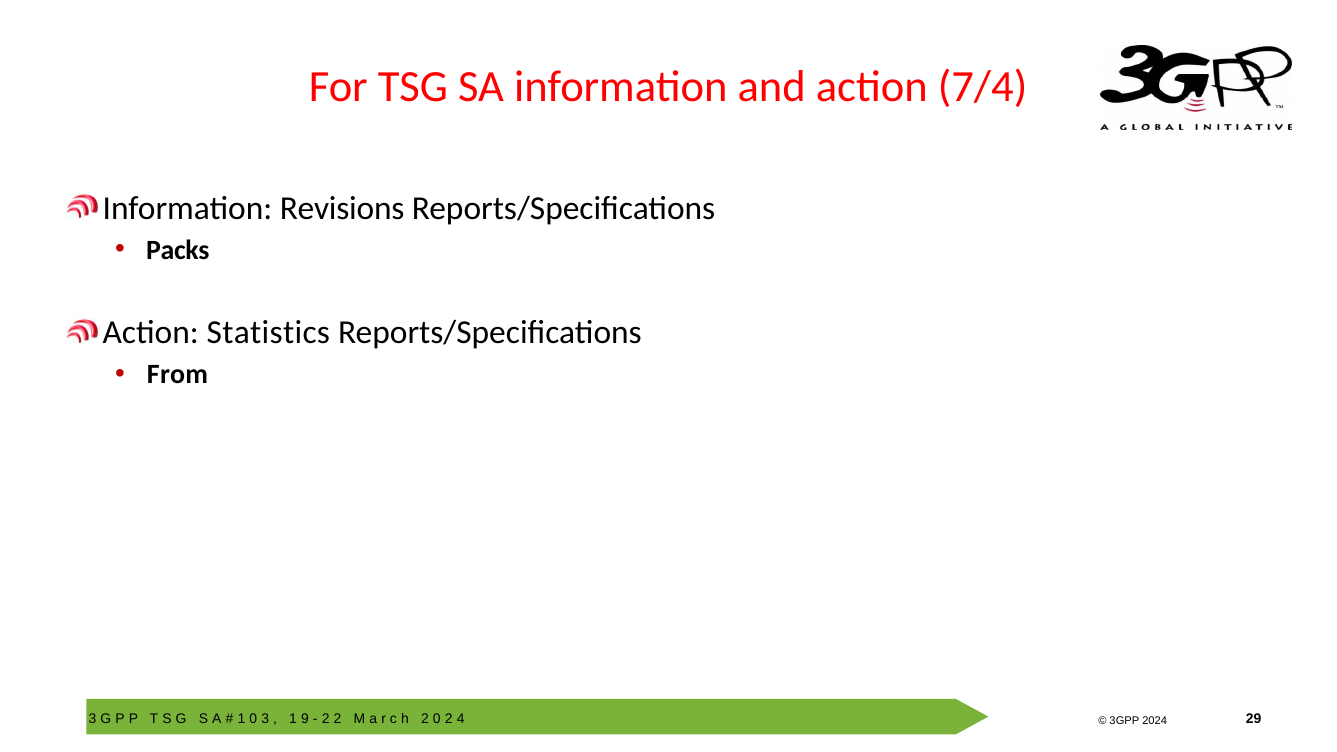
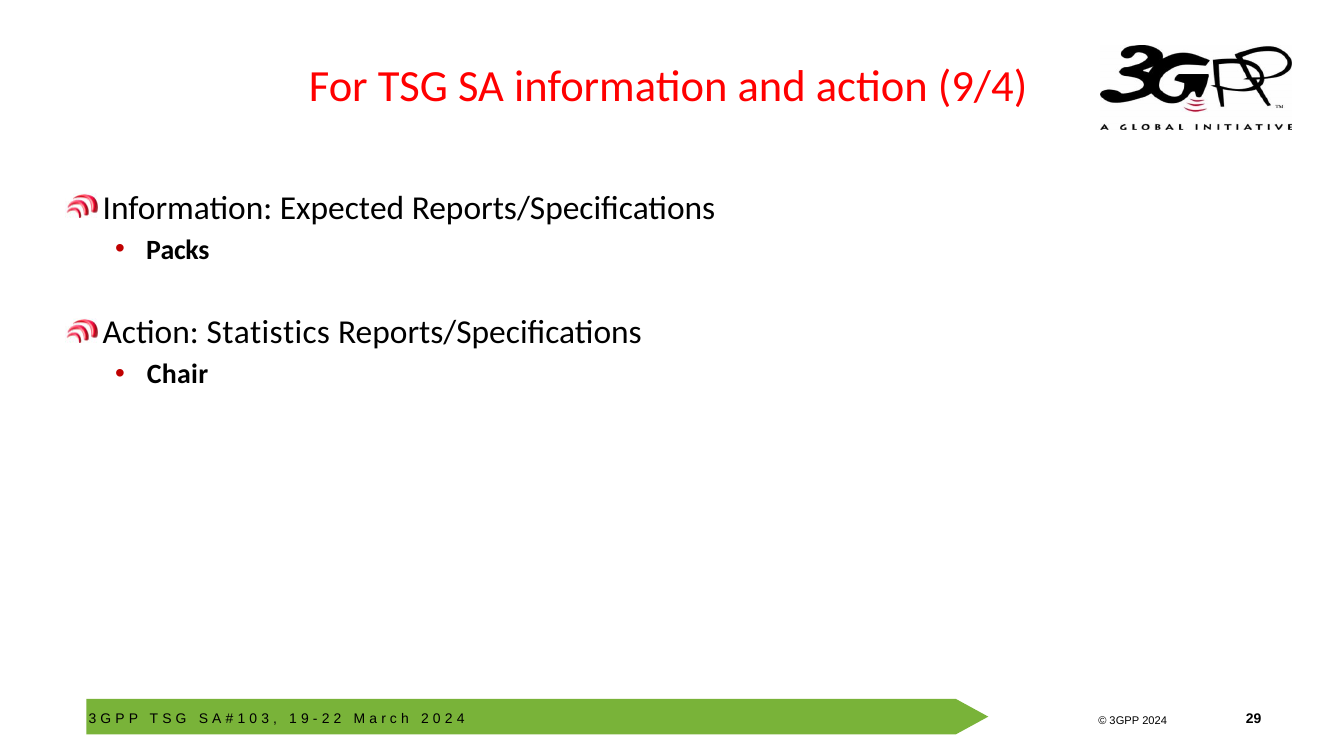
7/4: 7/4 -> 9/4
Revisions: Revisions -> Expected
From: From -> Chair
